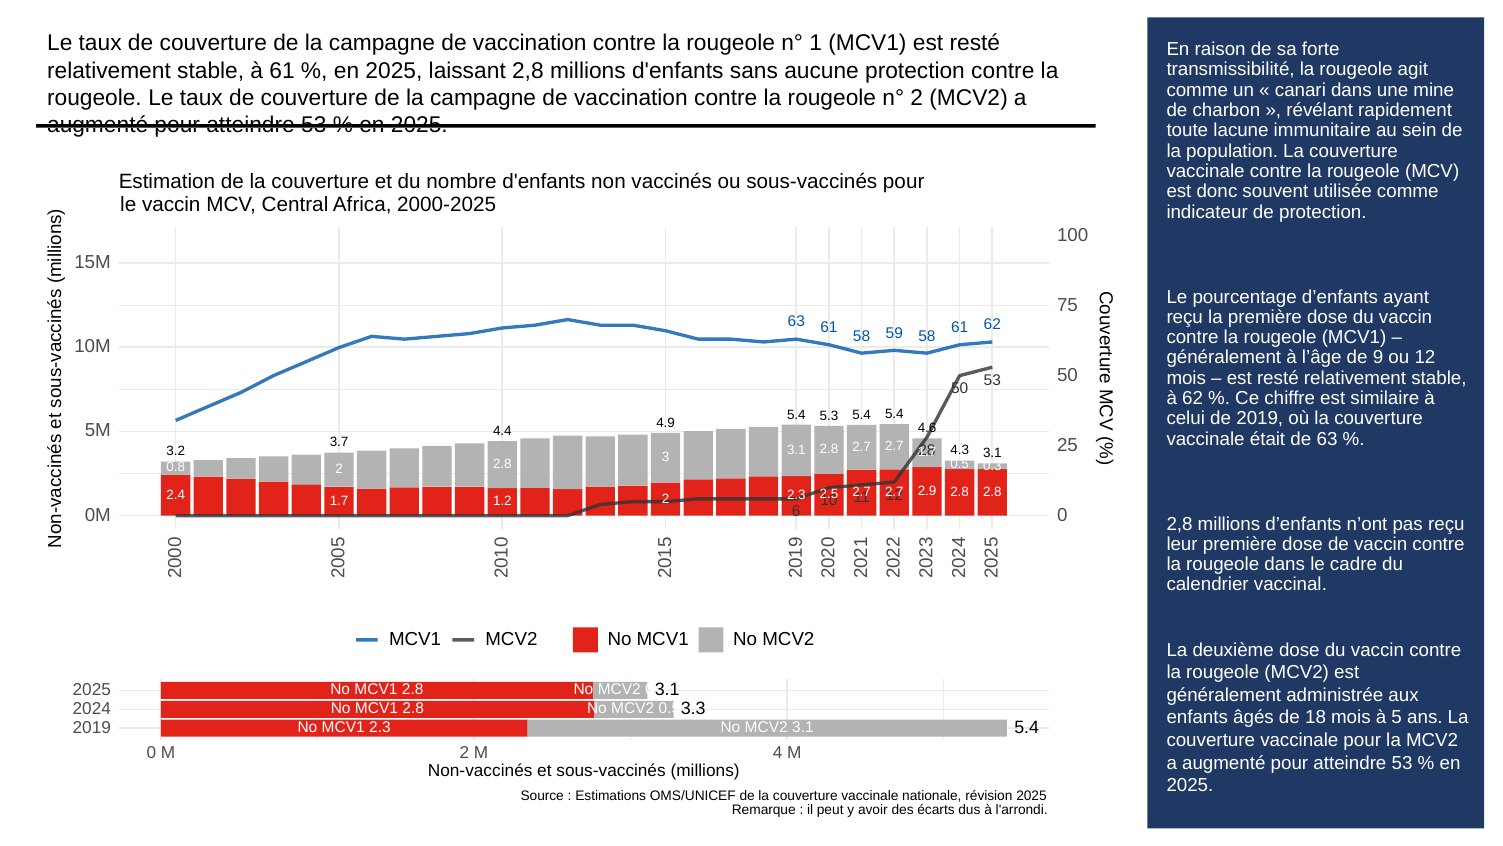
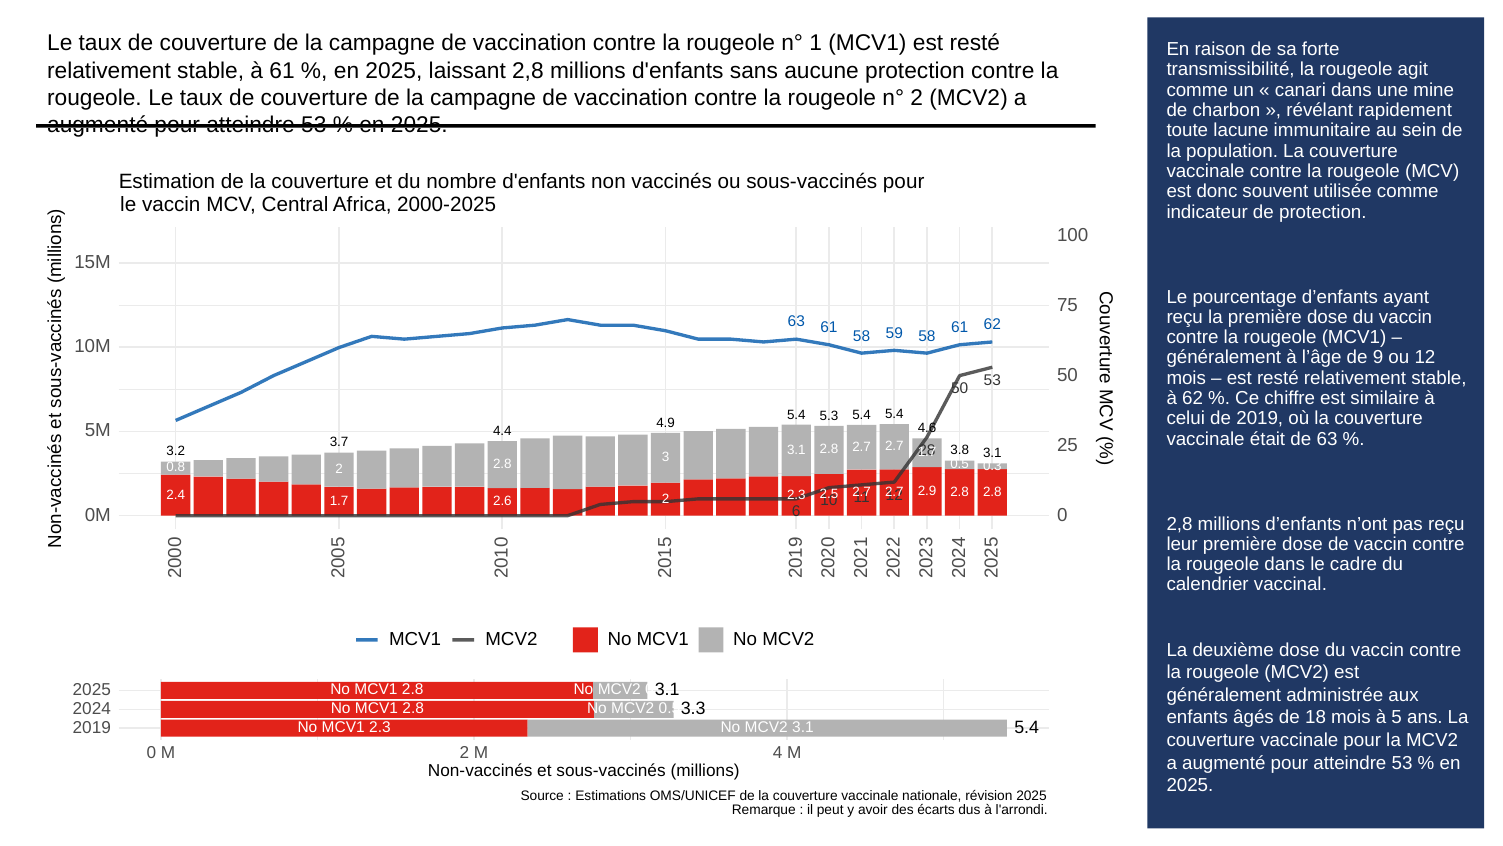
4.3: 4.3 -> 3.8
1.2: 1.2 -> 2.6
